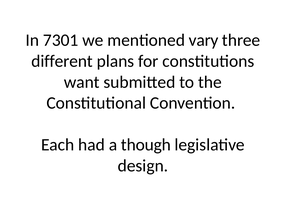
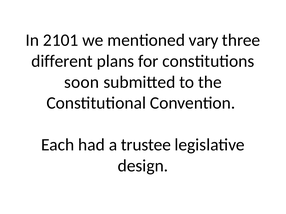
7301: 7301 -> 2101
want: want -> soon
though: though -> trustee
